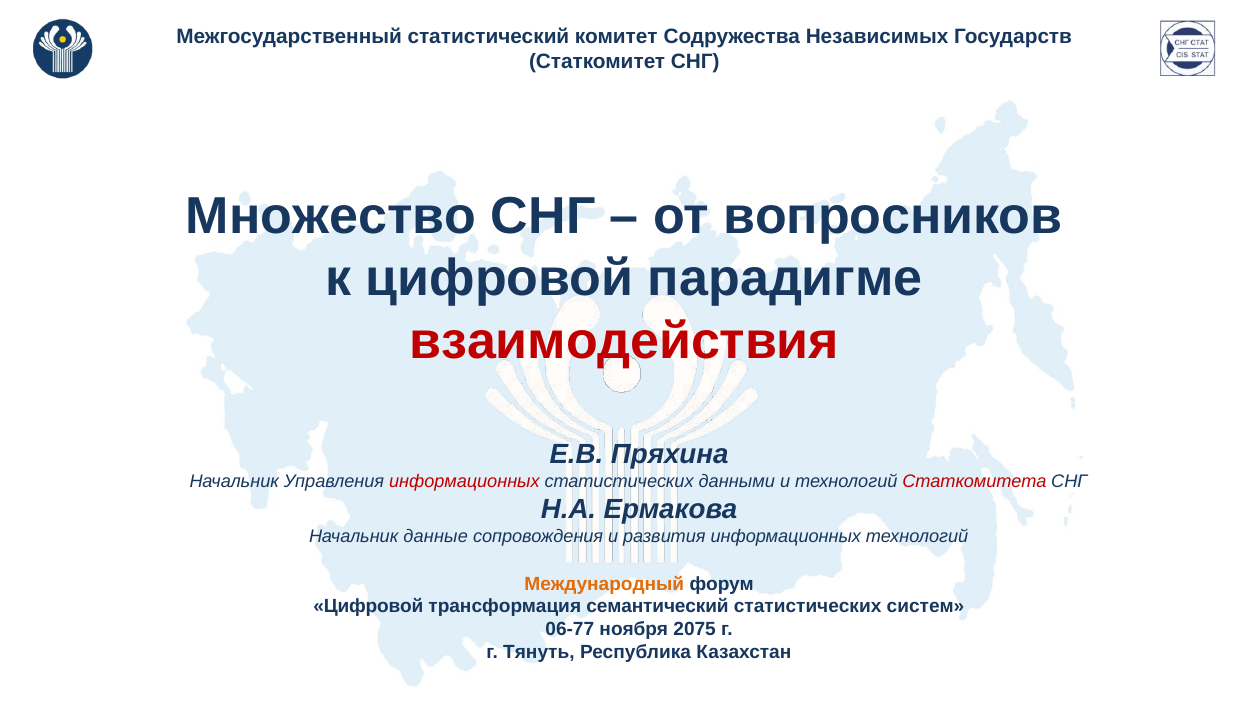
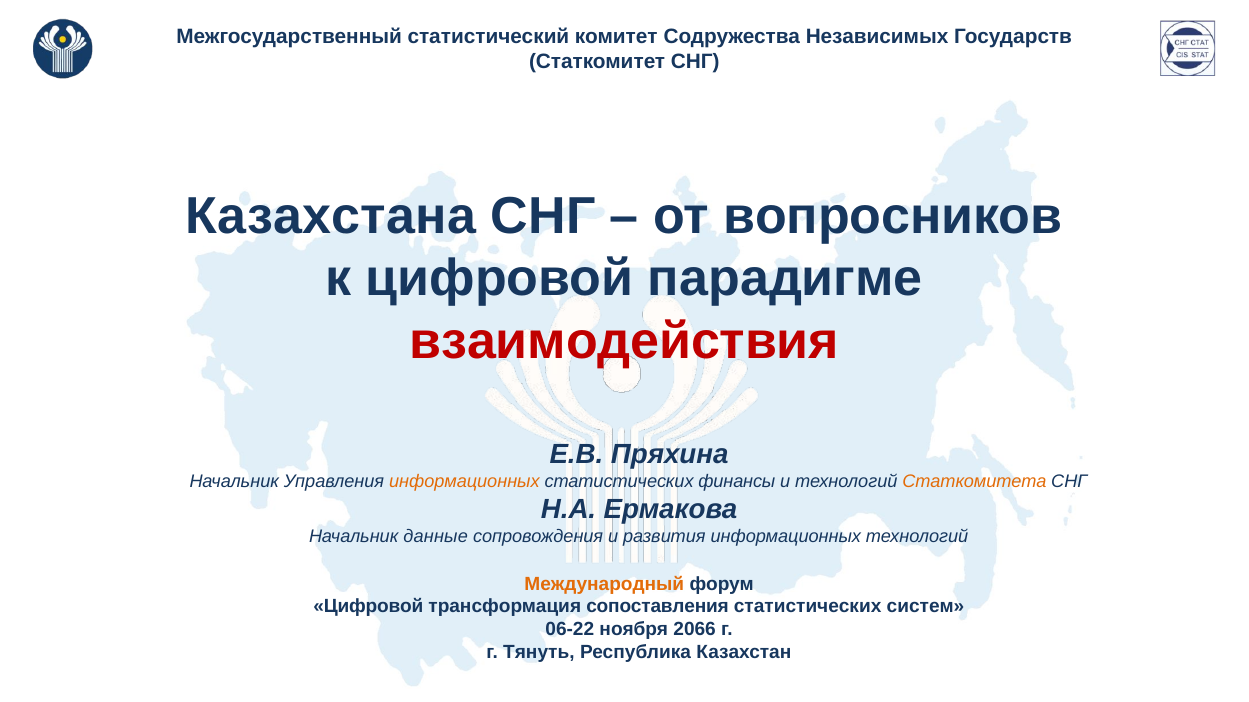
Множество: Множество -> Казахстана
информационных at (464, 482) colour: red -> orange
данными: данными -> финансы
Статкомитета colour: red -> orange
семантический: семантический -> сопоставления
06-77: 06-77 -> 06-22
2075: 2075 -> 2066
